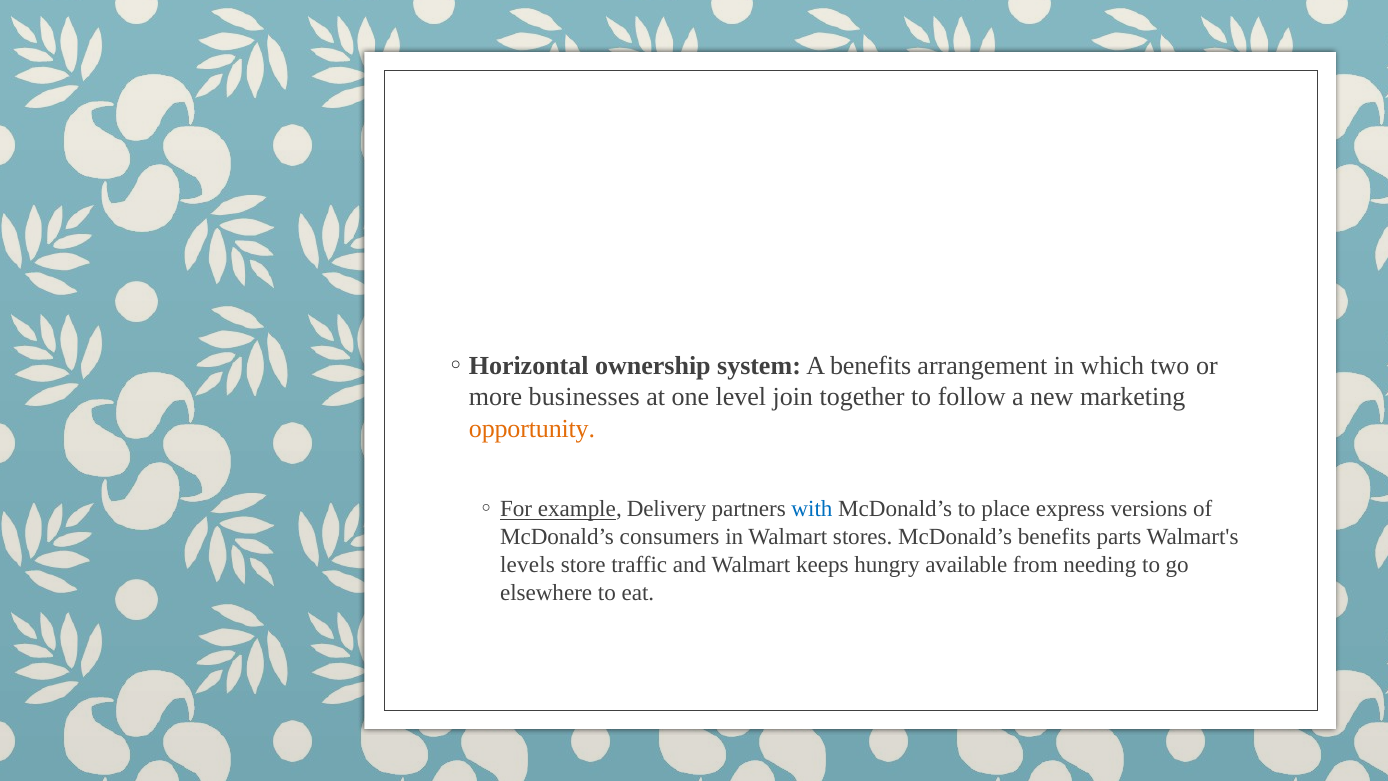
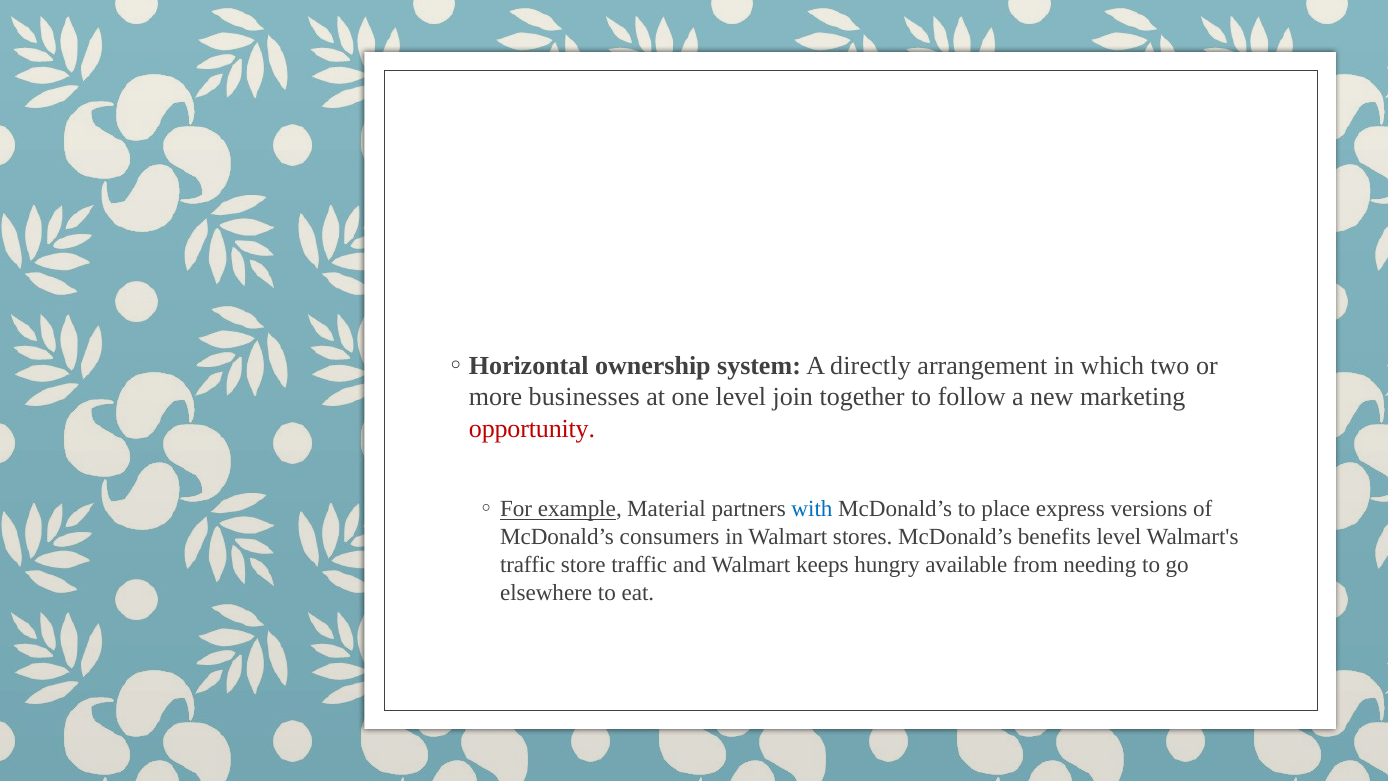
A benefits: benefits -> directly
opportunity colour: orange -> red
Delivery: Delivery -> Material
benefits parts: parts -> level
levels at (528, 565): levels -> traffic
